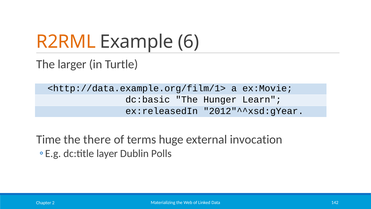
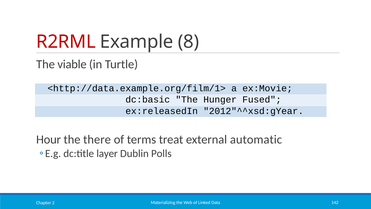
R2RML colour: orange -> red
6: 6 -> 8
larger: larger -> viable
Learn: Learn -> Fused
Time: Time -> Hour
huge: huge -> treat
invocation: invocation -> automatic
